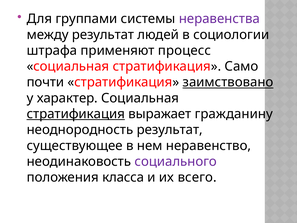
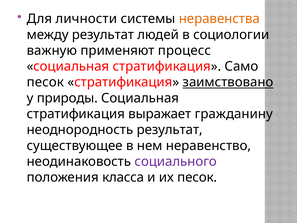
группами: группами -> личности
неравенства colour: purple -> orange
штрафа: штрафа -> важную
почти at (45, 82): почти -> песок
характер: характер -> природы
стратификация at (76, 114) underline: present -> none
их всего: всего -> песок
